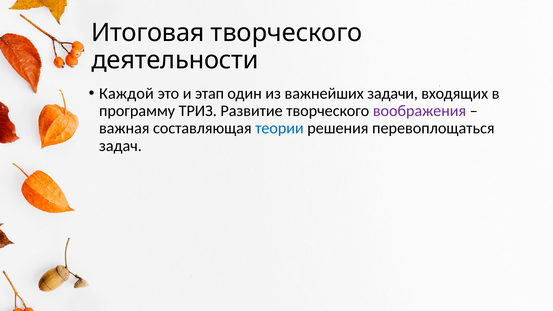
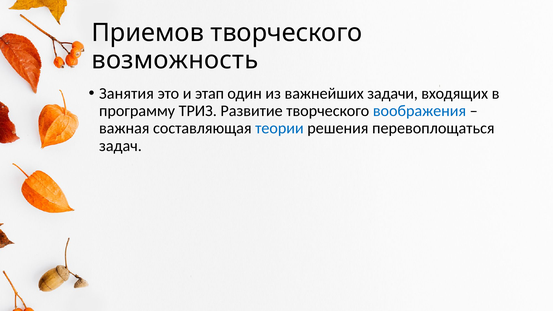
Итоговая: Итоговая -> Приемов
деятельности: деятельности -> возможность
Каждой: Каждой -> Занятия
воображения colour: purple -> blue
